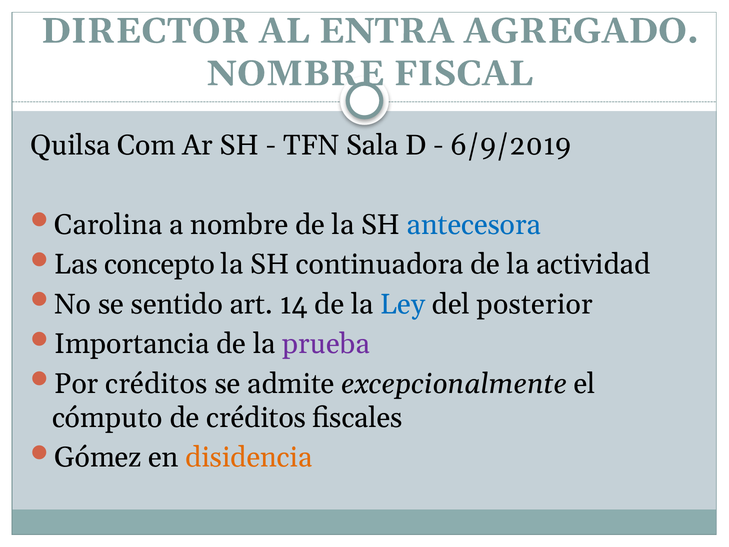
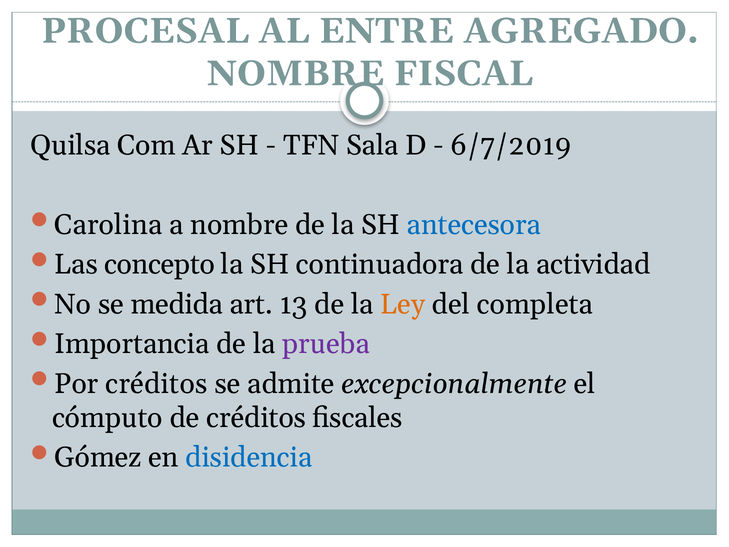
DIRECTOR: DIRECTOR -> PROCESAL
ENTRA: ENTRA -> ENTRE
6/9/2019: 6/9/2019 -> 6/7/2019
sentido: sentido -> medida
14: 14 -> 13
Ley colour: blue -> orange
posterior: posterior -> completa
disidencia colour: orange -> blue
